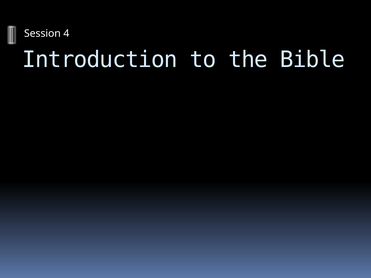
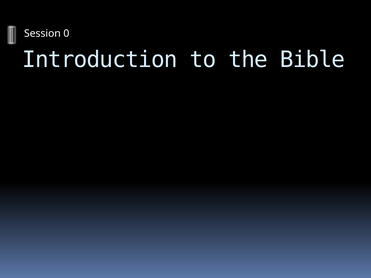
4: 4 -> 0
